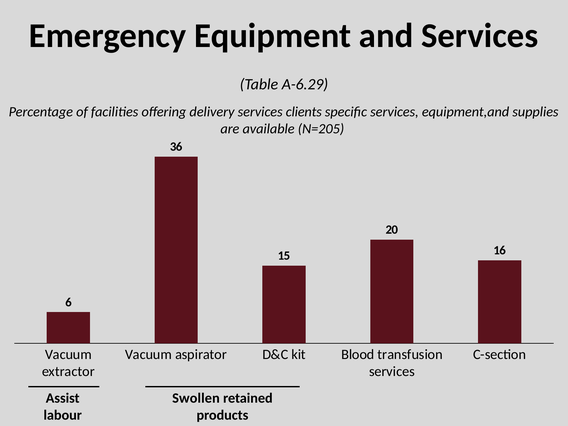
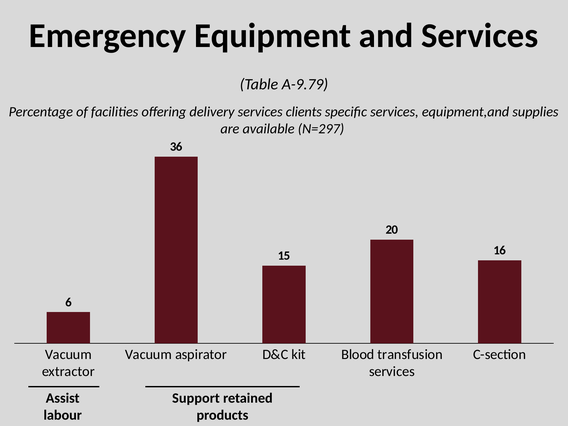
A-6.29: A-6.29 -> A-9.79
N=205: N=205 -> N=297
Swollen: Swollen -> Support
